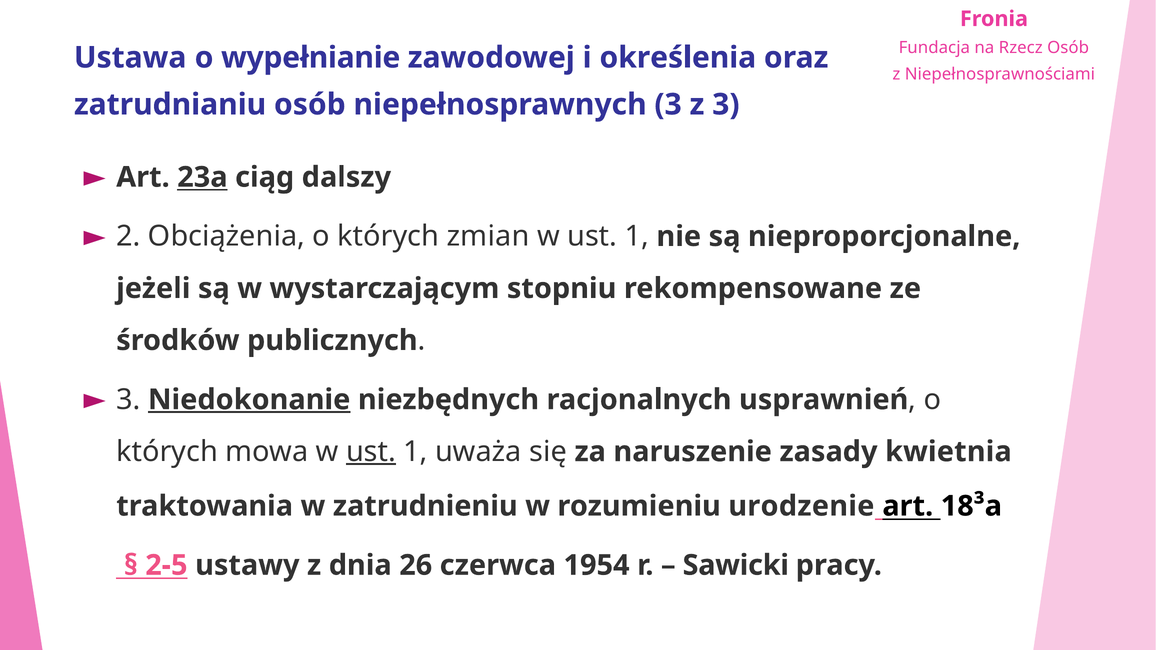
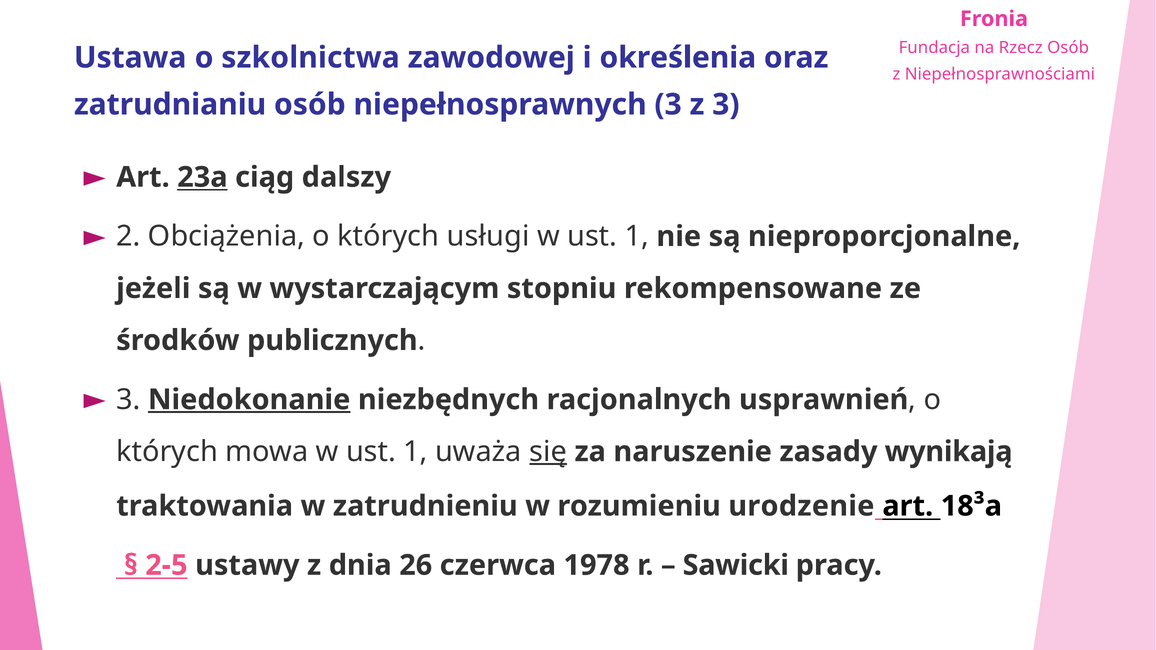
wypełnianie: wypełnianie -> szkolnictwa
zmian: zmian -> usługi
ust at (371, 452) underline: present -> none
się underline: none -> present
kwietnia: kwietnia -> wynikają
1954: 1954 -> 1978
